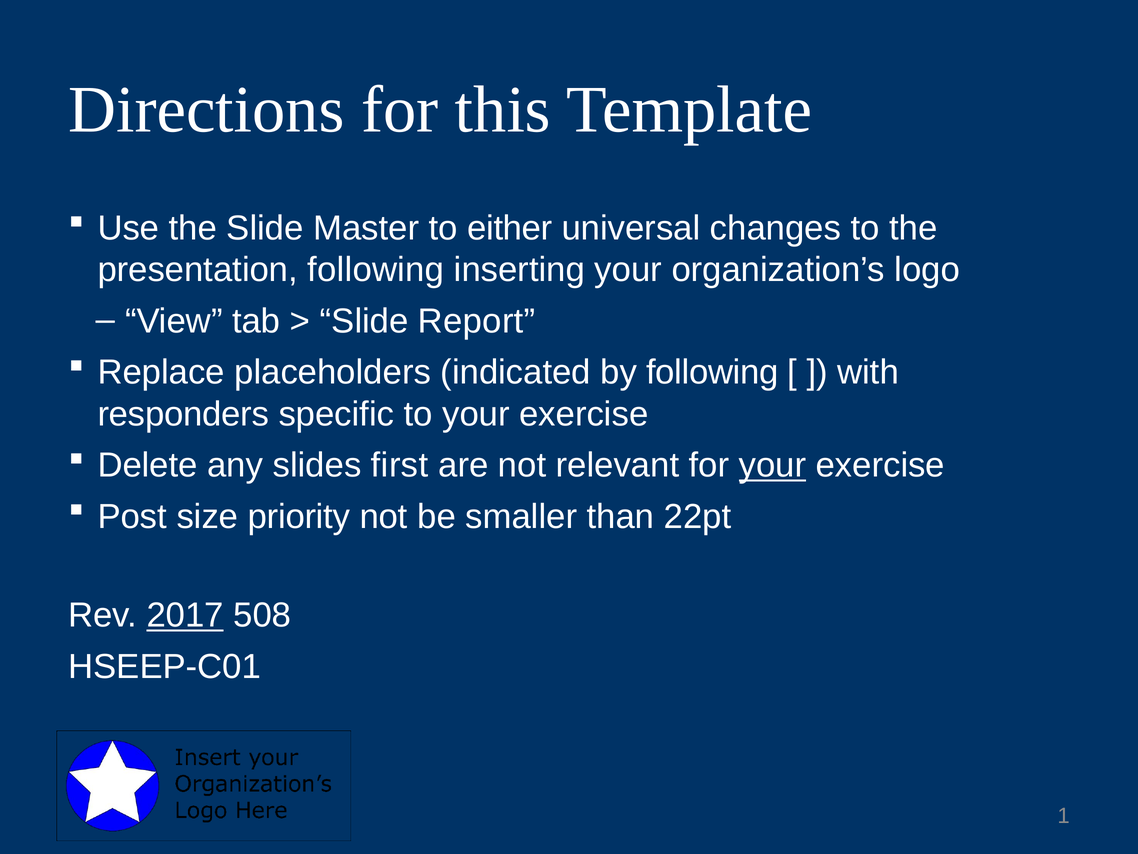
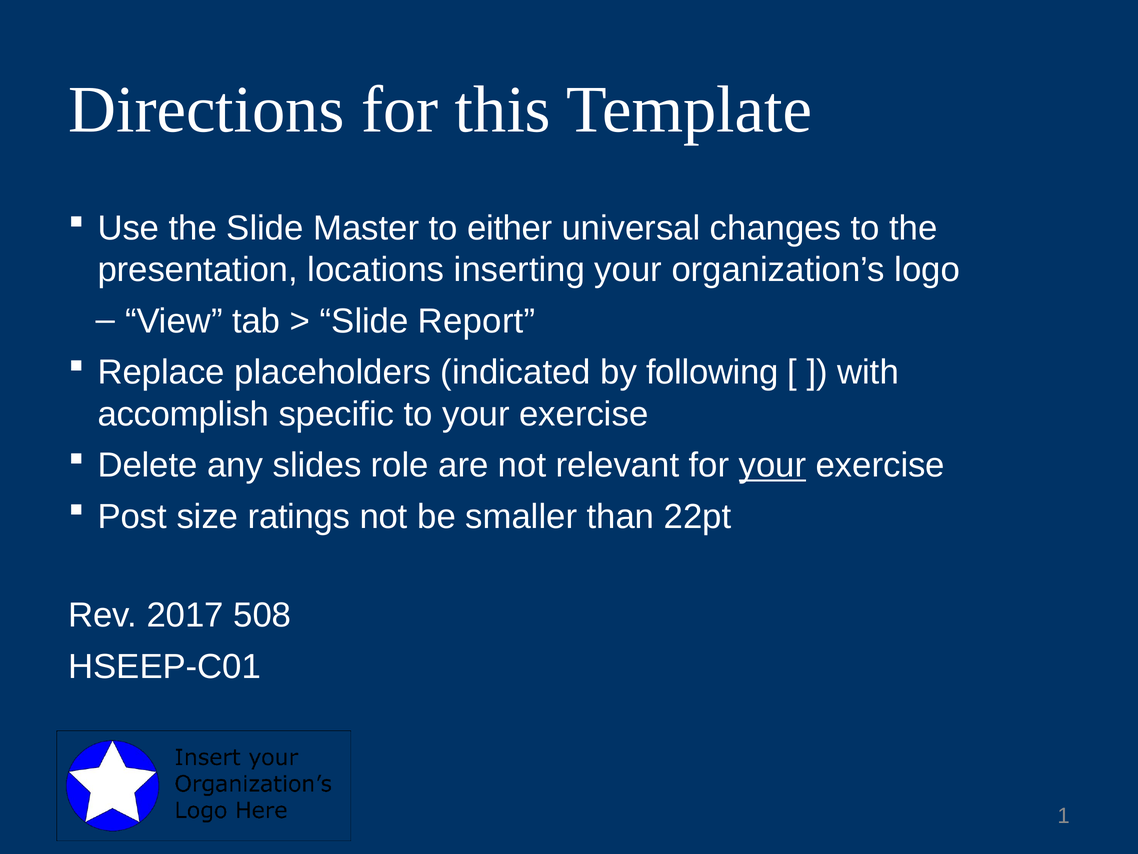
presentation following: following -> locations
responders: responders -> accomplish
first: first -> role
priority: priority -> ratings
2017 underline: present -> none
